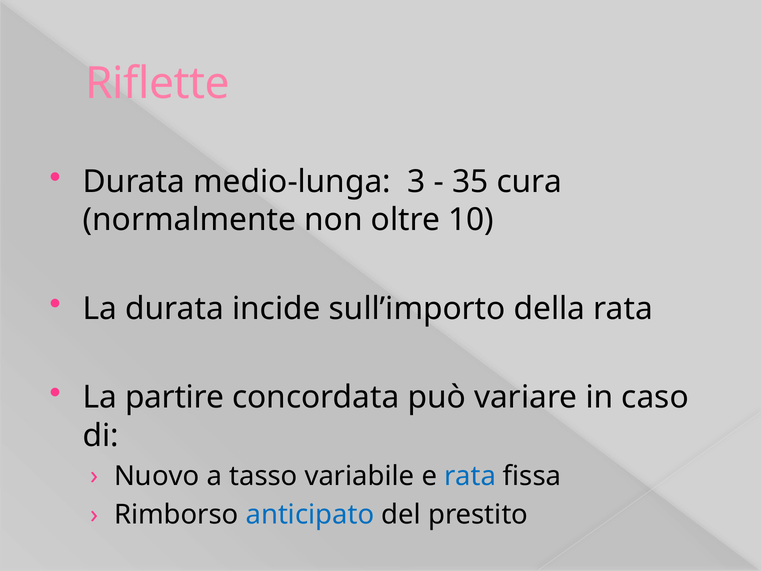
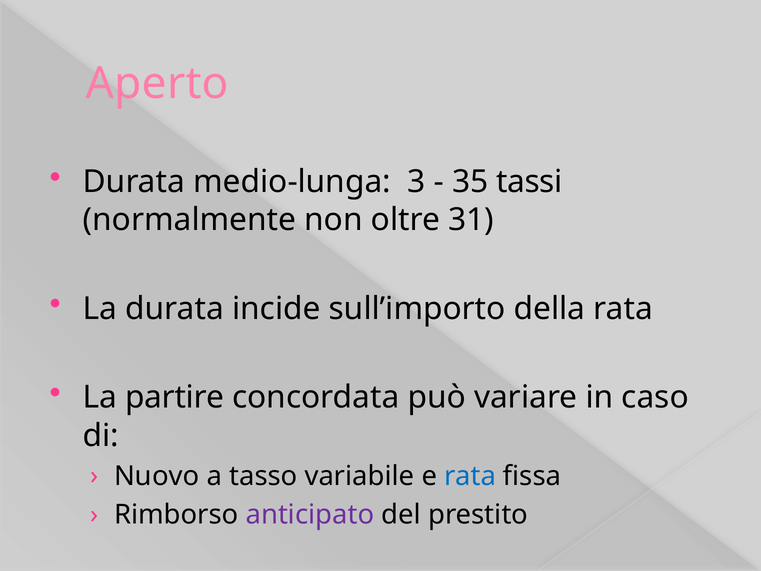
Riflette: Riflette -> Aperto
cura: cura -> tassi
10: 10 -> 31
anticipato colour: blue -> purple
